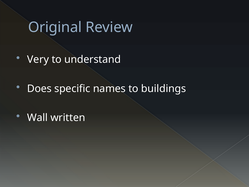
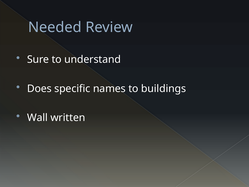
Original: Original -> Needed
Very: Very -> Sure
